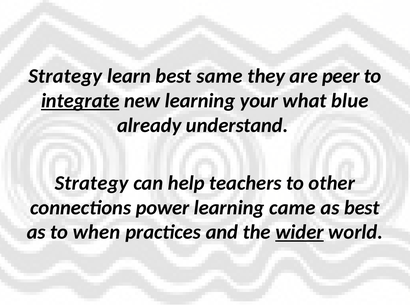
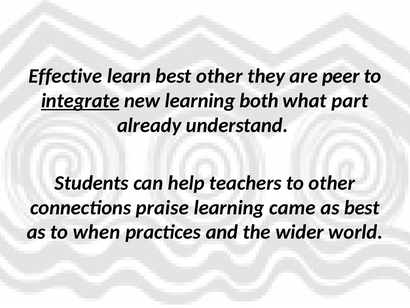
Strategy at (65, 76): Strategy -> Effective
best same: same -> other
your: your -> both
blue: blue -> part
Strategy at (92, 183): Strategy -> Students
power: power -> praise
wider underline: present -> none
